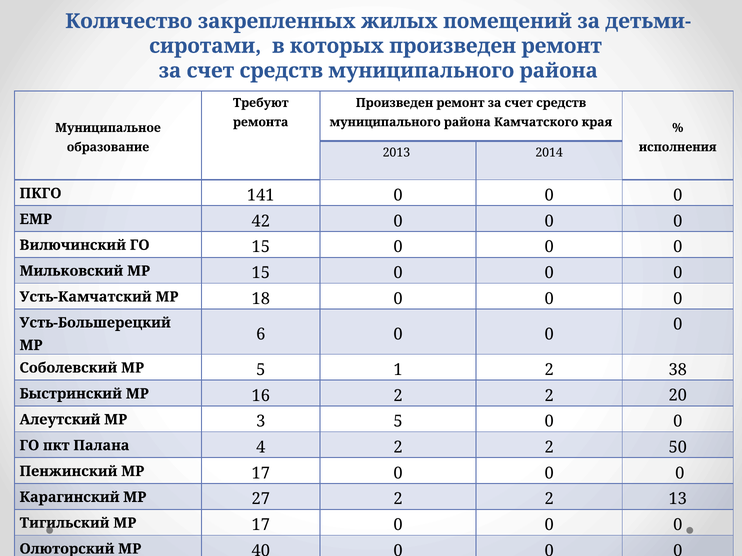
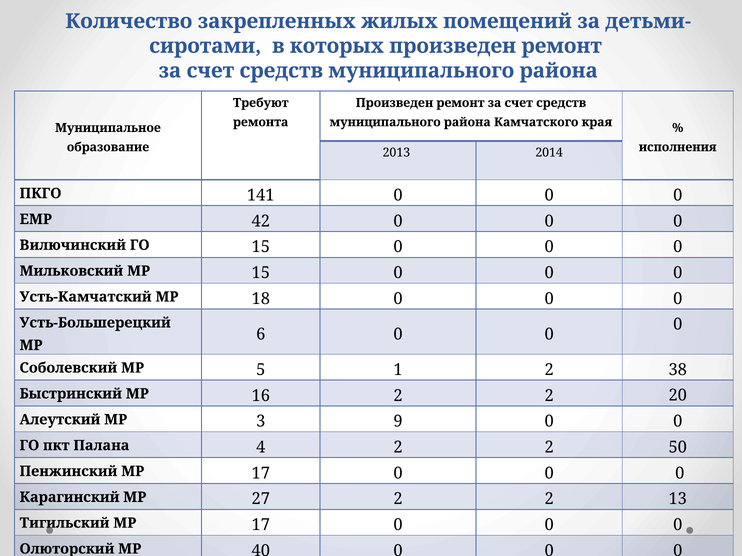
3 5: 5 -> 9
